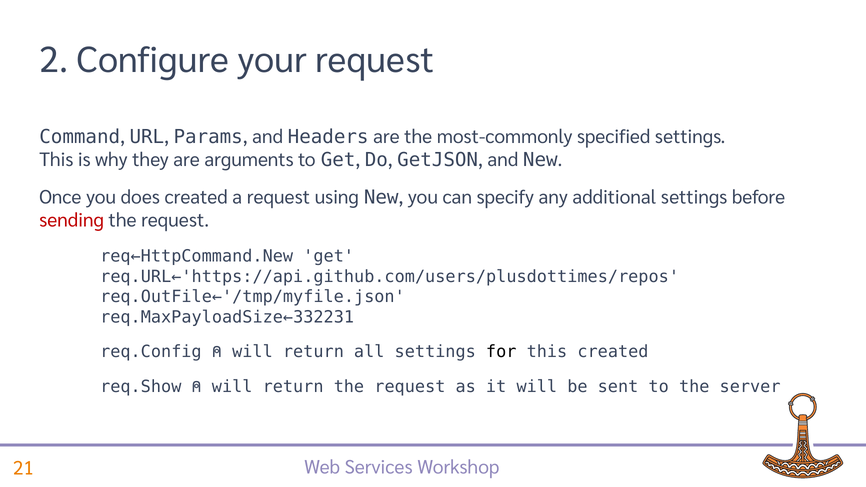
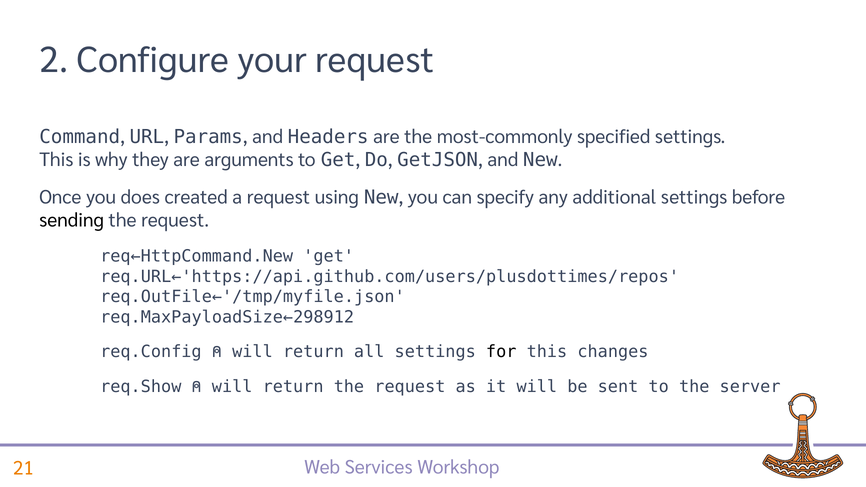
sending colour: red -> black
req.MaxPayloadSize←332231: req.MaxPayloadSize←332231 -> req.MaxPayloadSize←298912
this created: created -> changes
